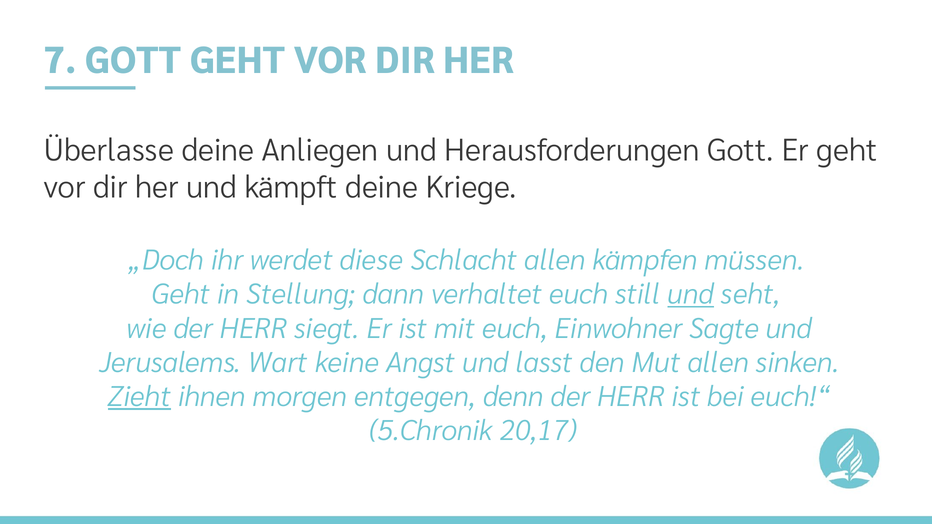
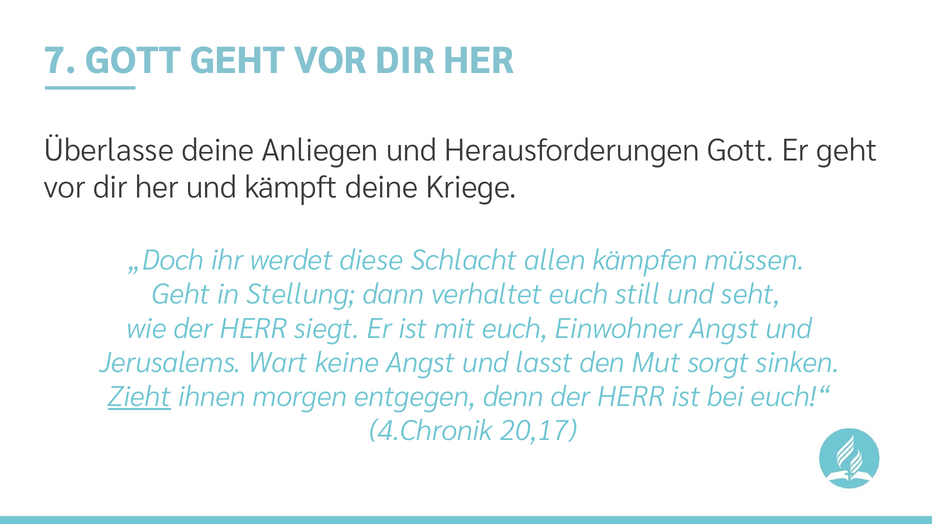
und at (691, 295) underline: present -> none
Einwohner Sagte: Sagte -> Angst
Mut allen: allen -> sorgt
5.Chronik: 5.Chronik -> 4.Chronik
